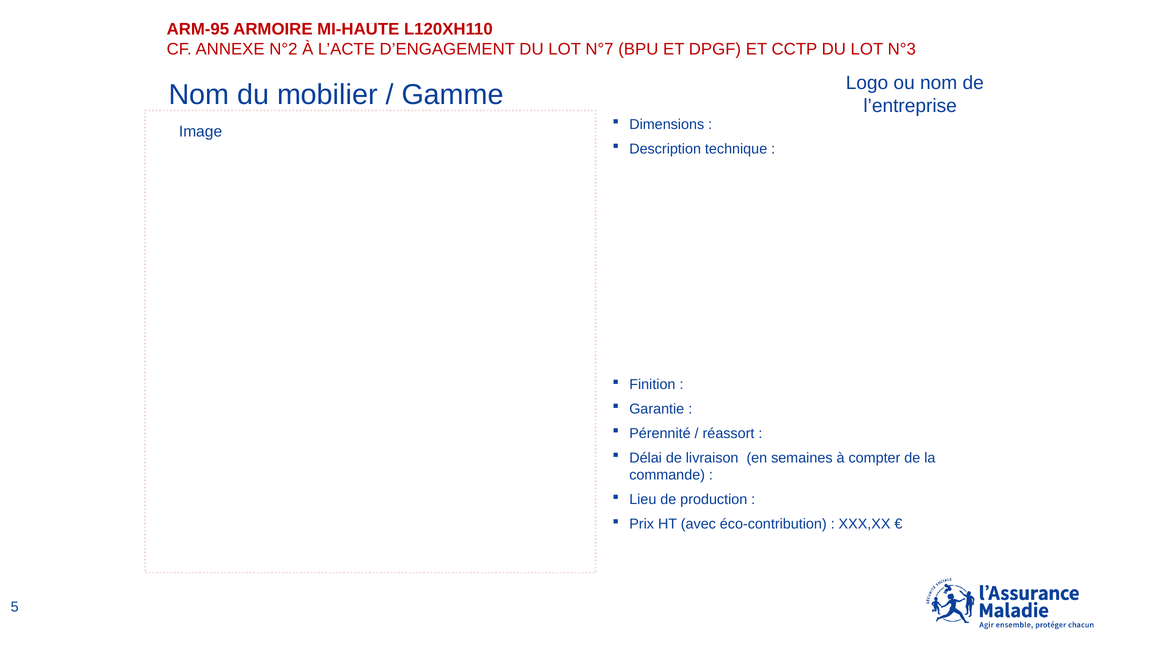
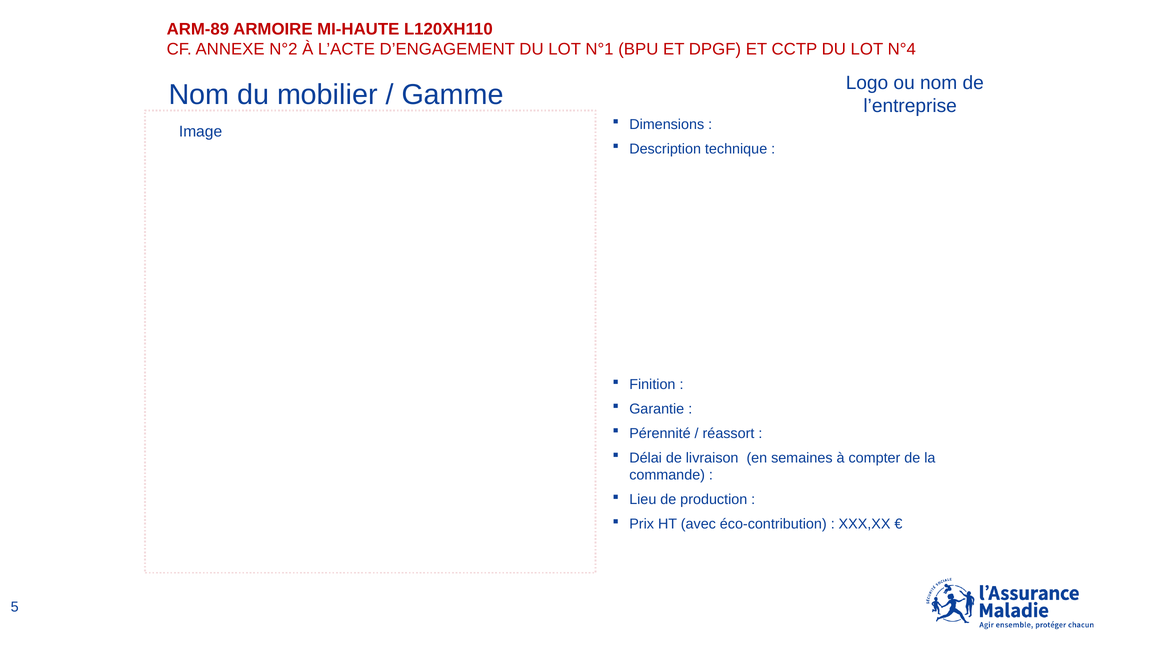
ARM-95: ARM-95 -> ARM-89
N°7: N°7 -> N°1
N°3: N°3 -> N°4
